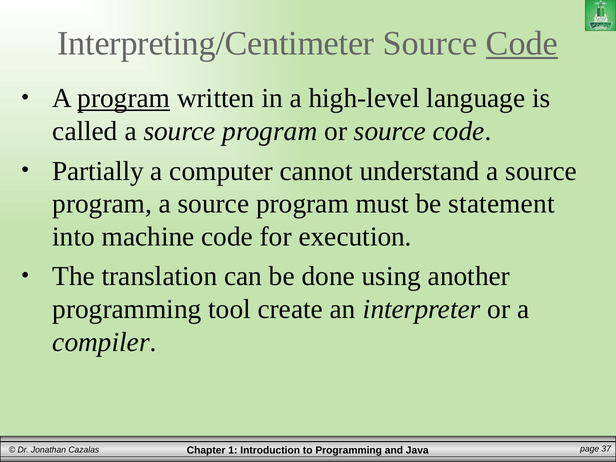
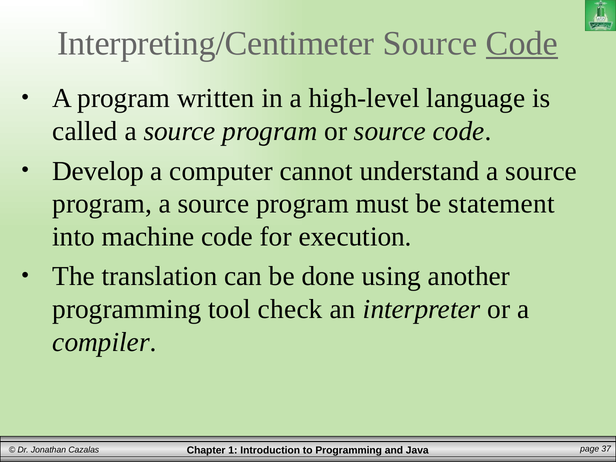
program at (124, 98) underline: present -> none
Partially: Partially -> Develop
create: create -> check
